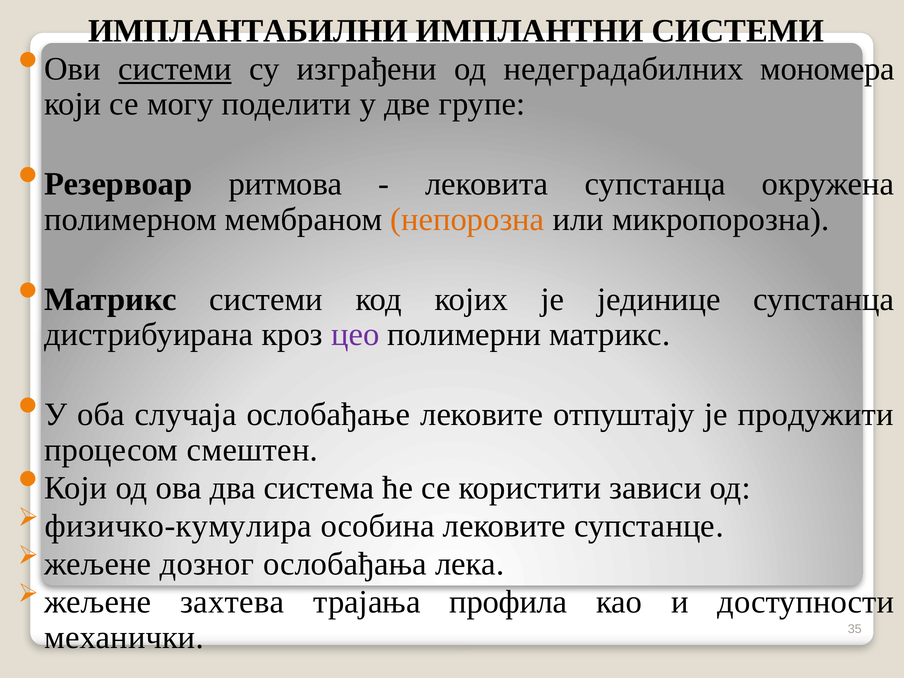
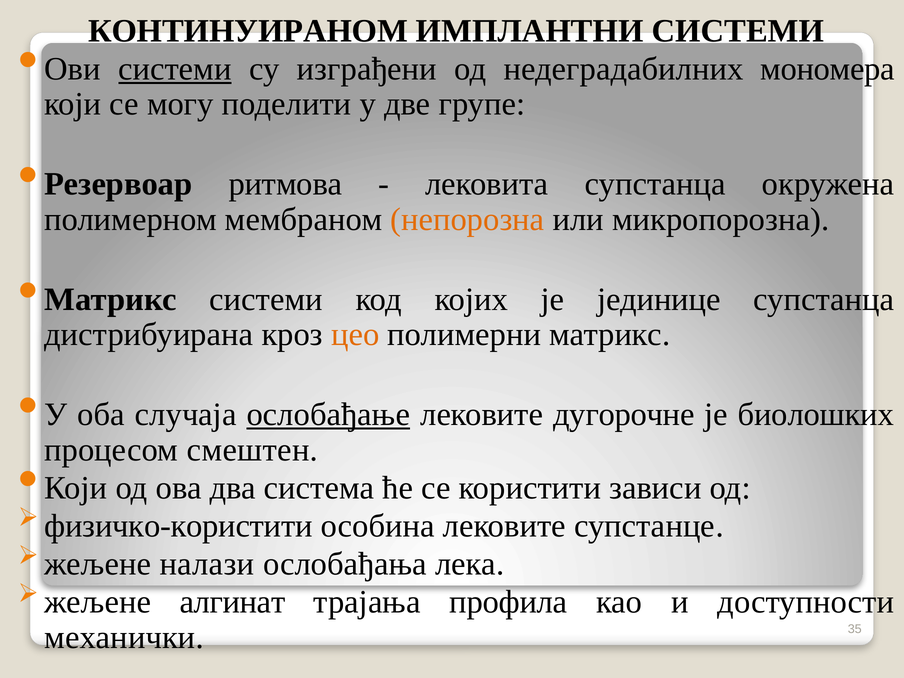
ИМПЛАНТАБИЛНИ: ИМПЛАНТАБИЛНИ -> КОНТИНУИРАНОМ
цео colour: purple -> orange
ослобађање underline: none -> present
отпуштају: отпуштају -> дугорочне
продужити: продужити -> биолошких
физичко-кумулира: физичко-кумулира -> физичко-користити
дозног: дозног -> налази
захтева: захтева -> алгинат
